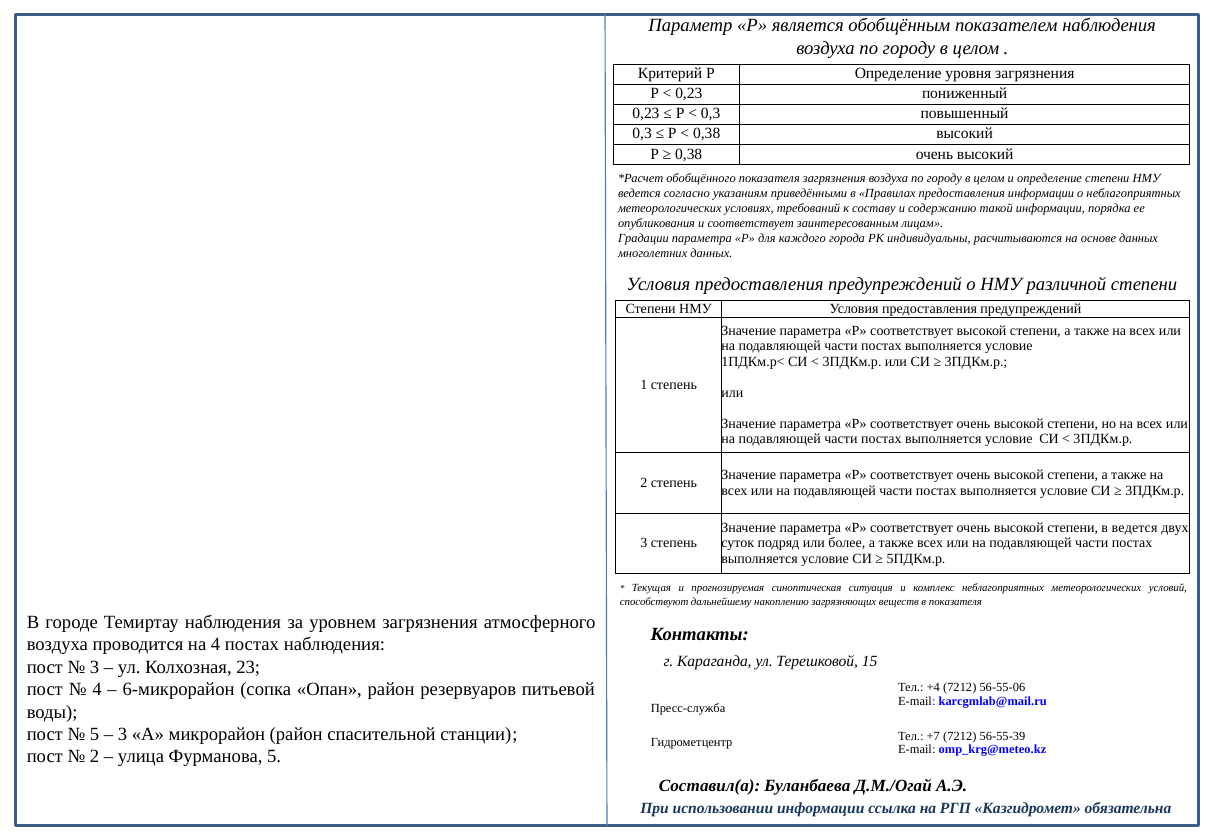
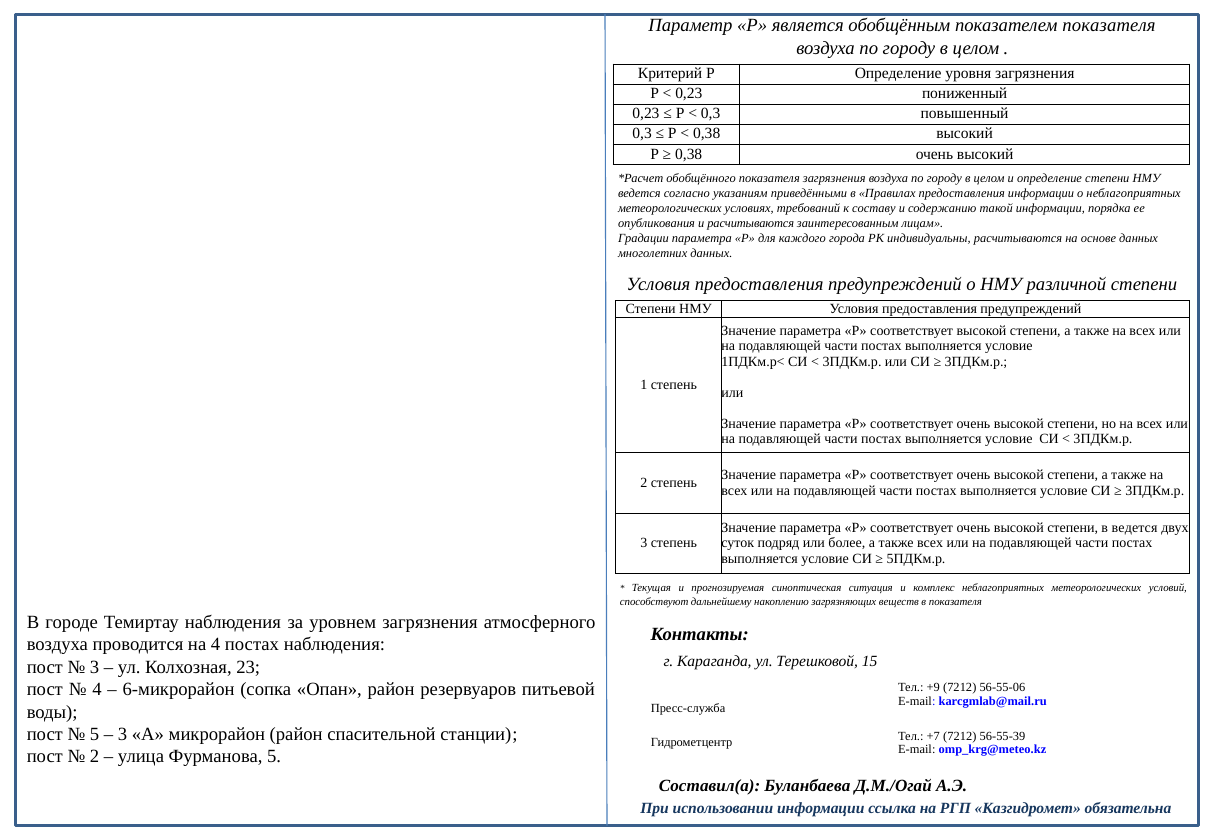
показателем наблюдения: наблюдения -> показателя
и соответствует: соответствует -> расчитываются
+4: +4 -> +9
